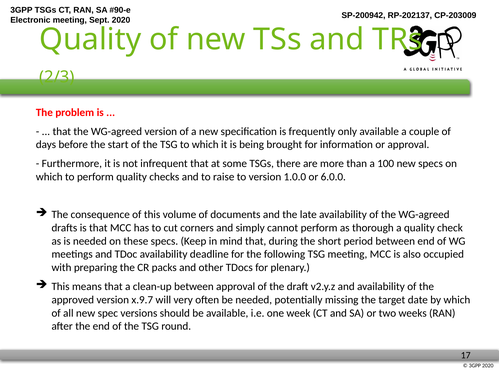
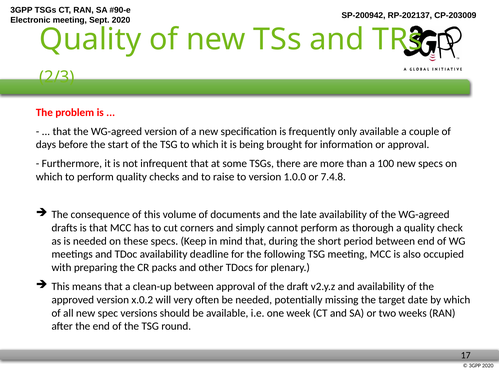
6.0.0: 6.0.0 -> 7.4.8
x.9.7: x.9.7 -> x.0.2
